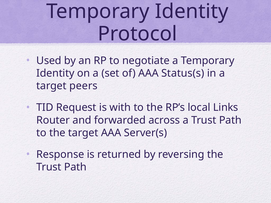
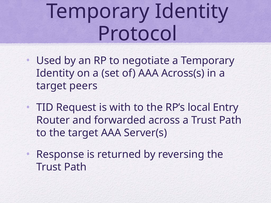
Status(s: Status(s -> Across(s
Links: Links -> Entry
